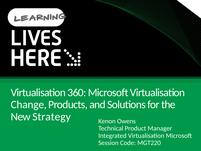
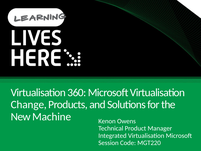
Strategy: Strategy -> Machine
